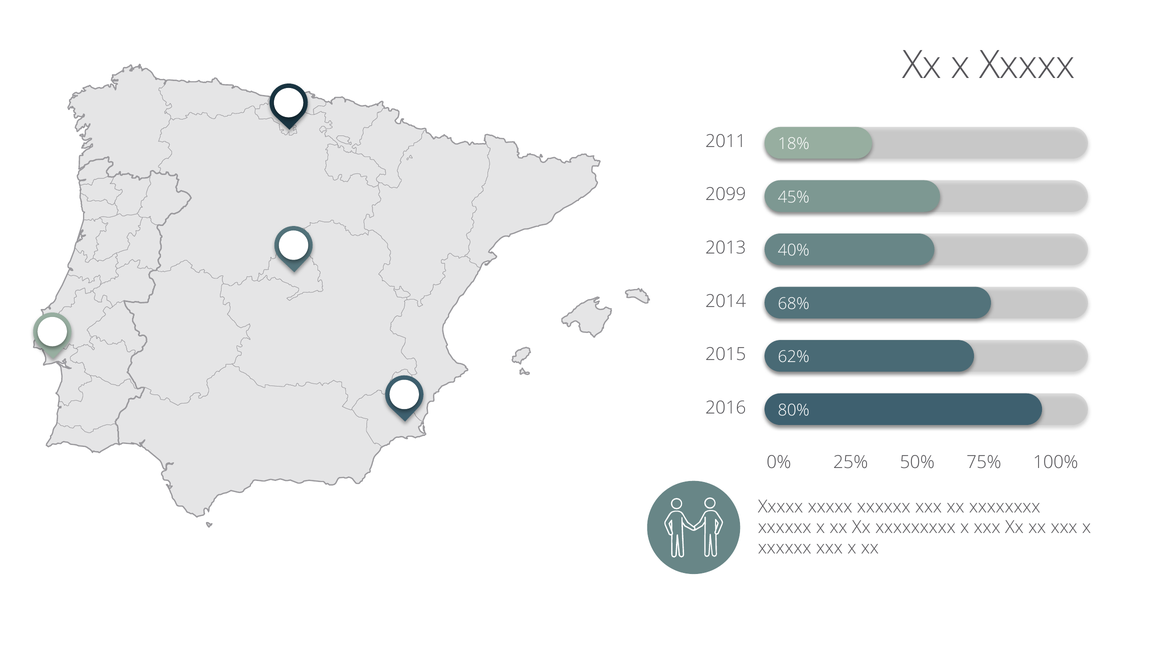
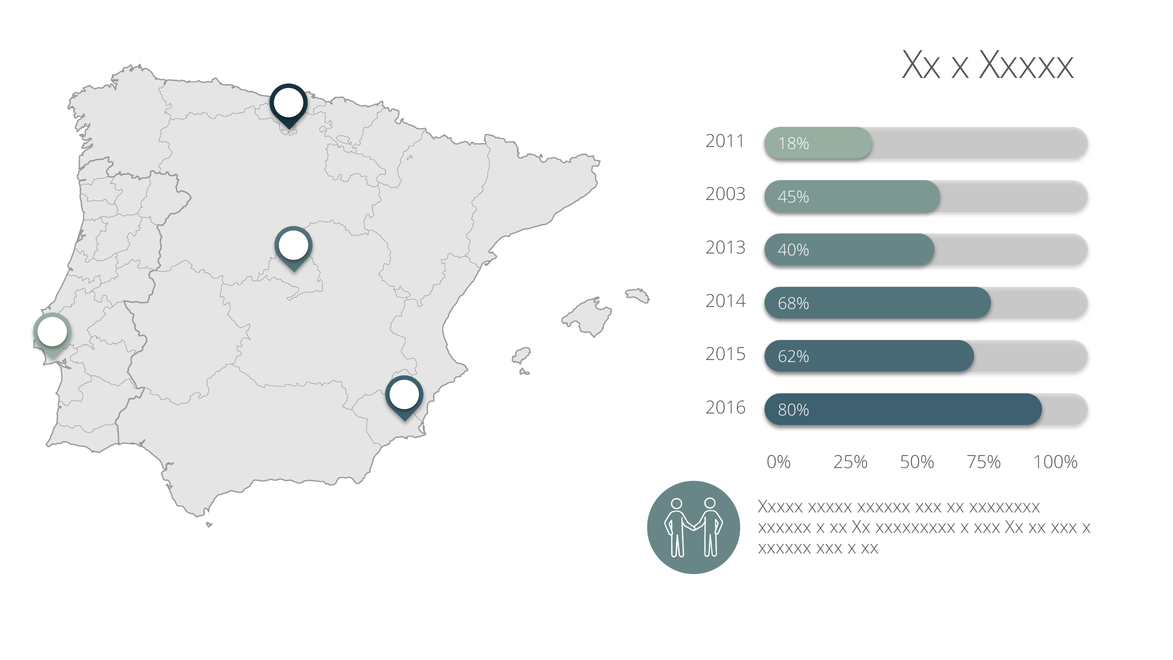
2099: 2099 -> 2003
